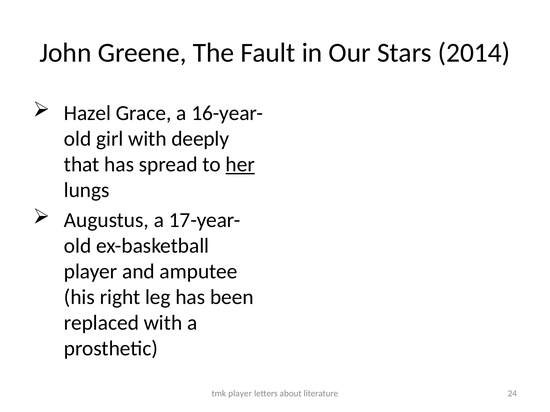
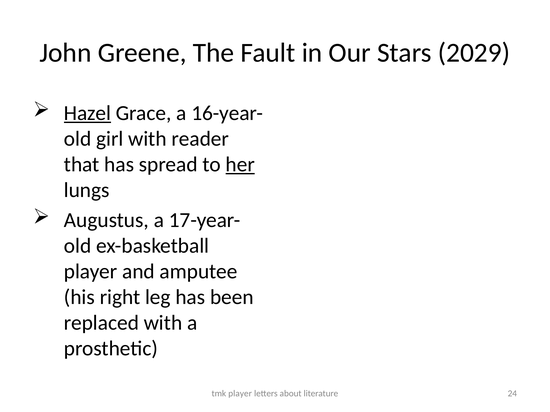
2014: 2014 -> 2029
Hazel underline: none -> present
deeply: deeply -> reader
